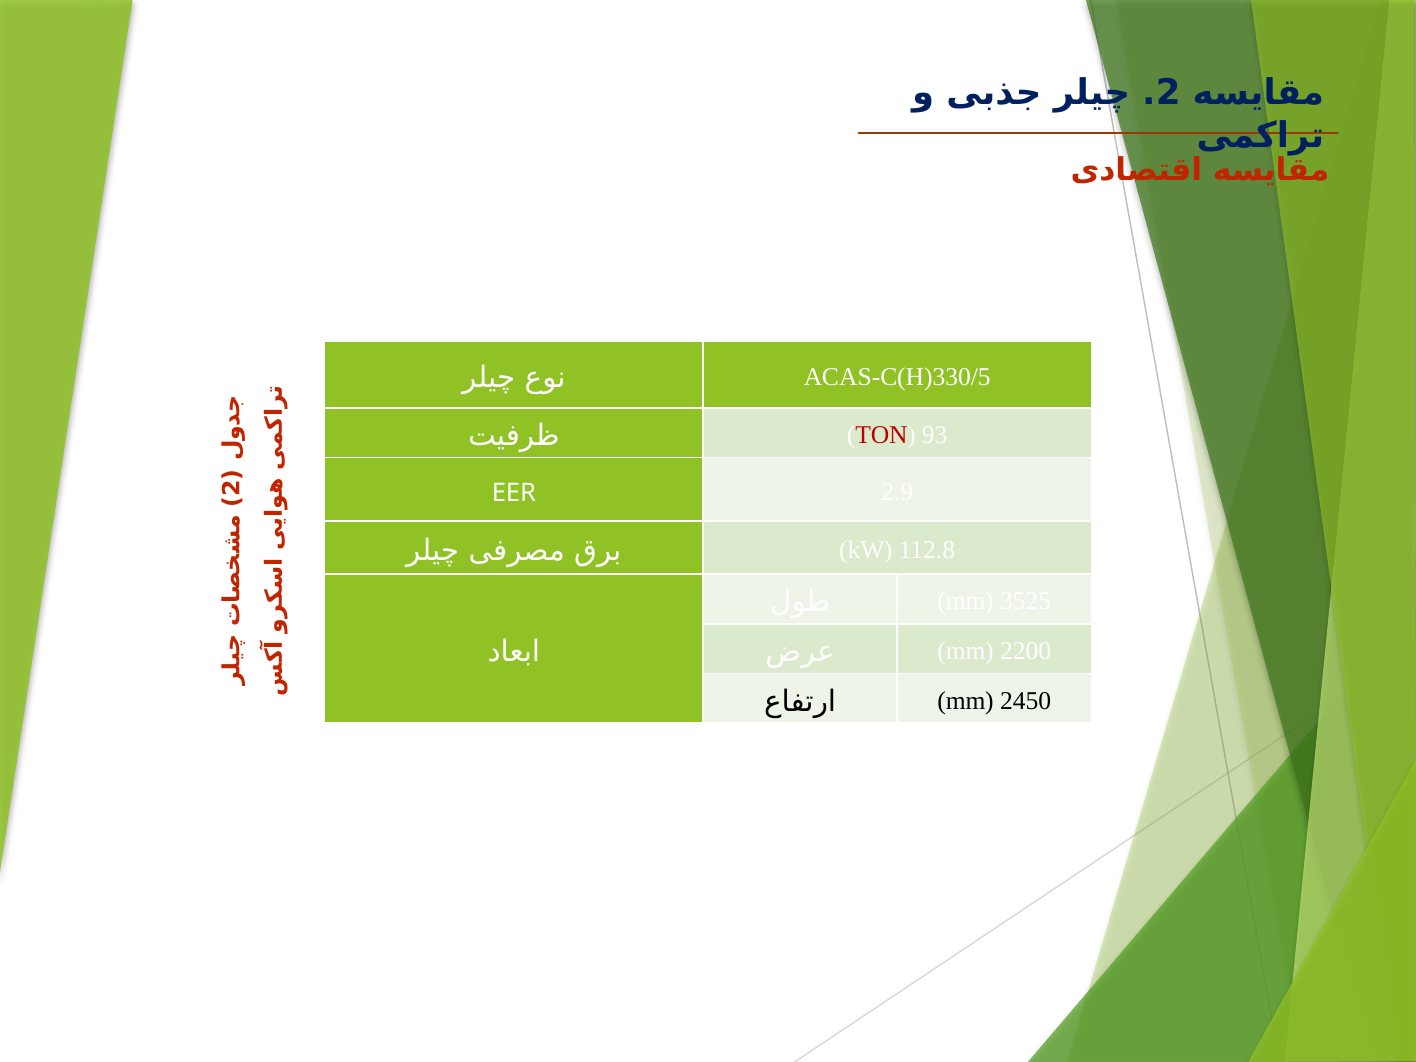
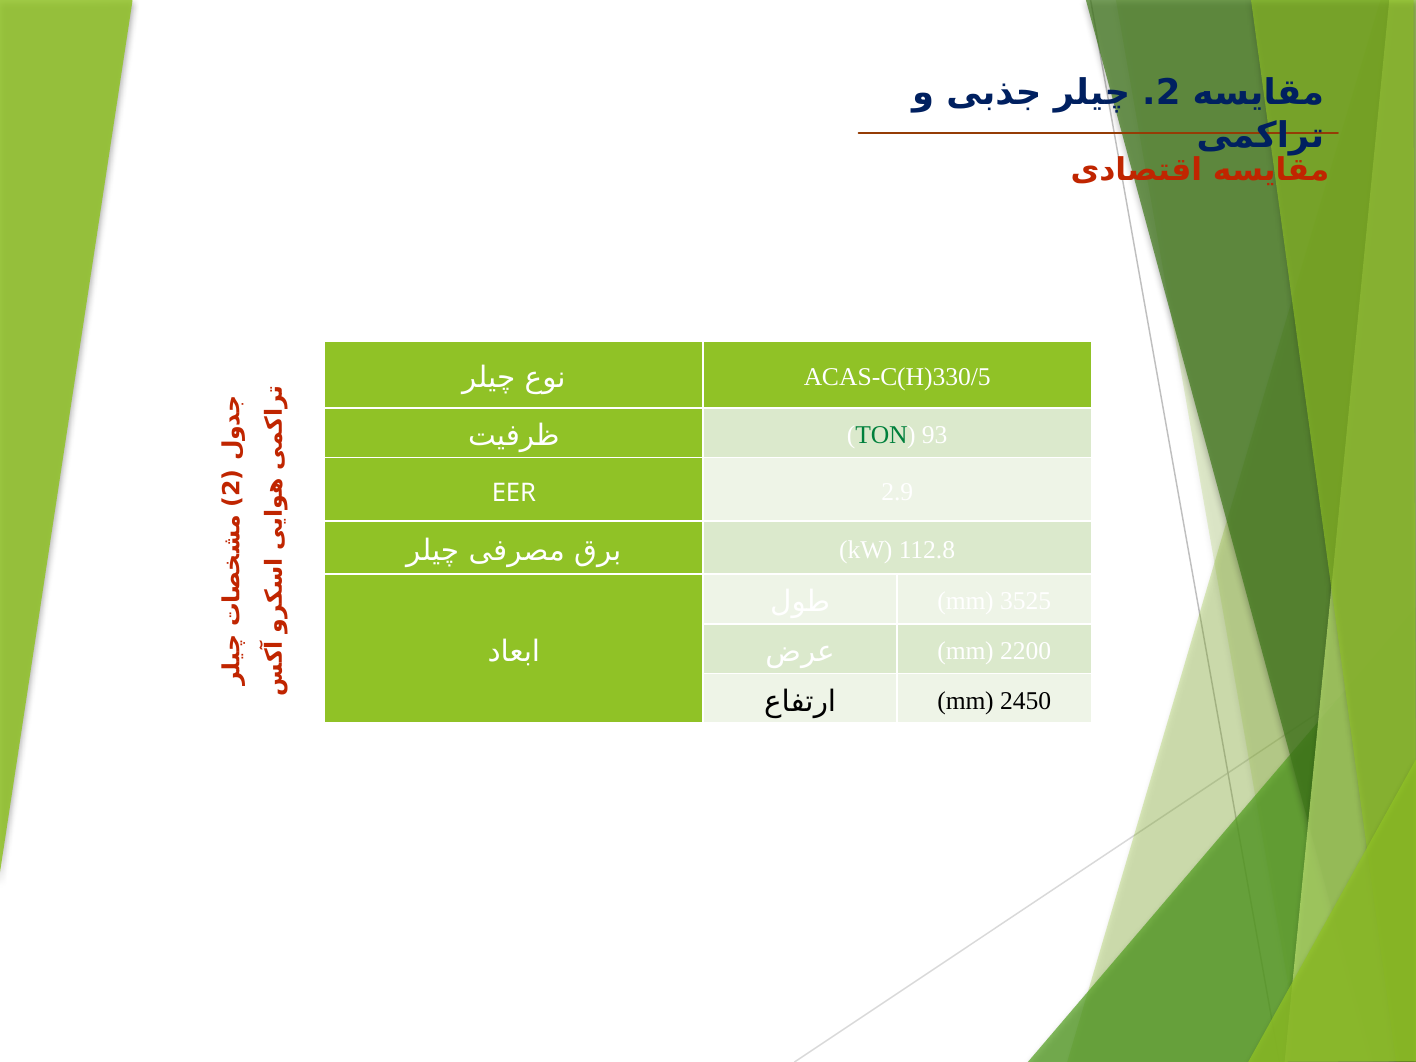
TON colour: red -> green
